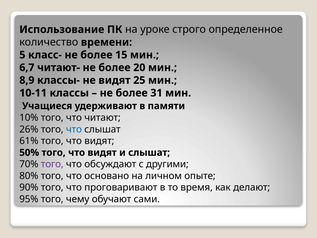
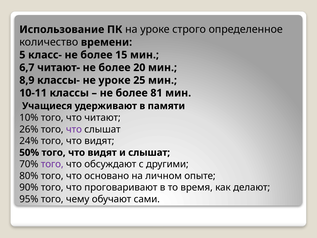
не видят: видят -> уроке
31: 31 -> 81
что at (74, 129) colour: blue -> purple
61%: 61% -> 24%
